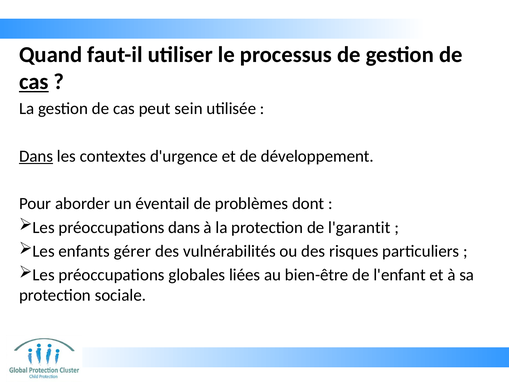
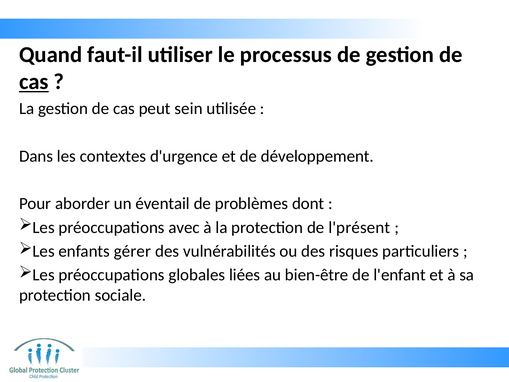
Dans at (36, 156) underline: present -> none
préoccupations dans: dans -> avec
l'garantit: l'garantit -> l'présent
